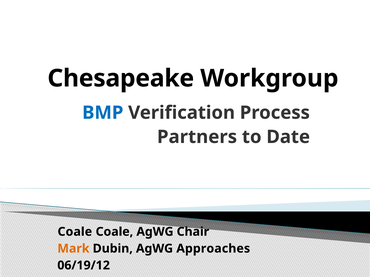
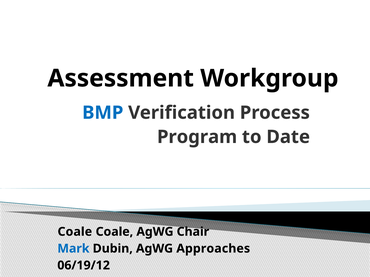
Chesapeake: Chesapeake -> Assessment
Partners: Partners -> Program
Mark colour: orange -> blue
